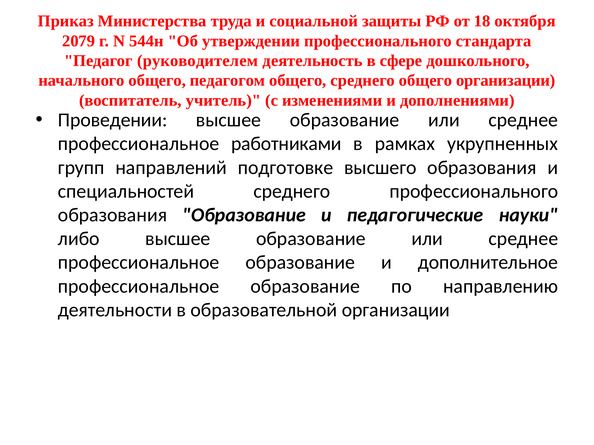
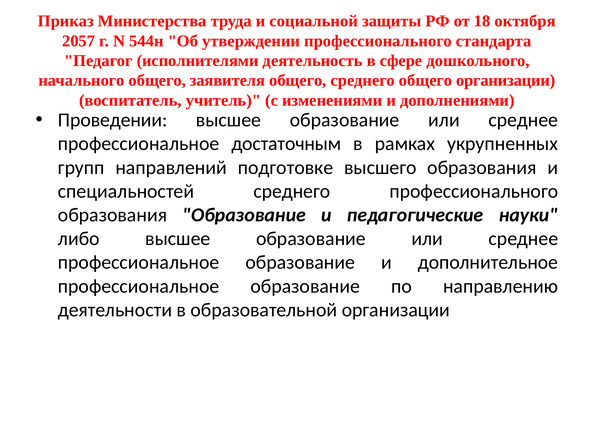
2079: 2079 -> 2057
руководителем: руководителем -> исполнителями
педагогом: педагогом -> заявителя
работниками: работниками -> достаточным
